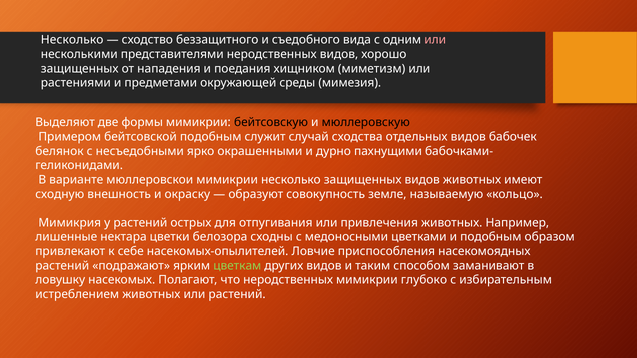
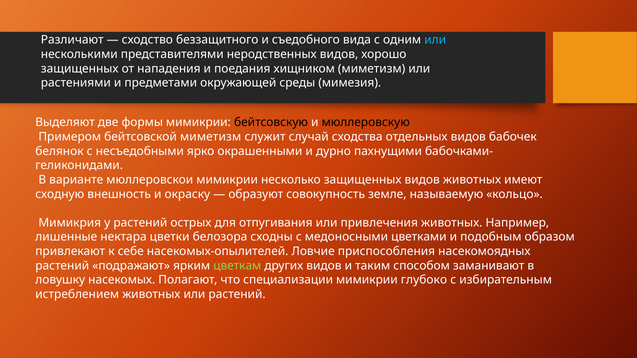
Несколько at (72, 40): Несколько -> Различают
или at (435, 40) colour: pink -> light blue
бейтсовской подобным: подобным -> миметизм
что неродственных: неродственных -> специализации
